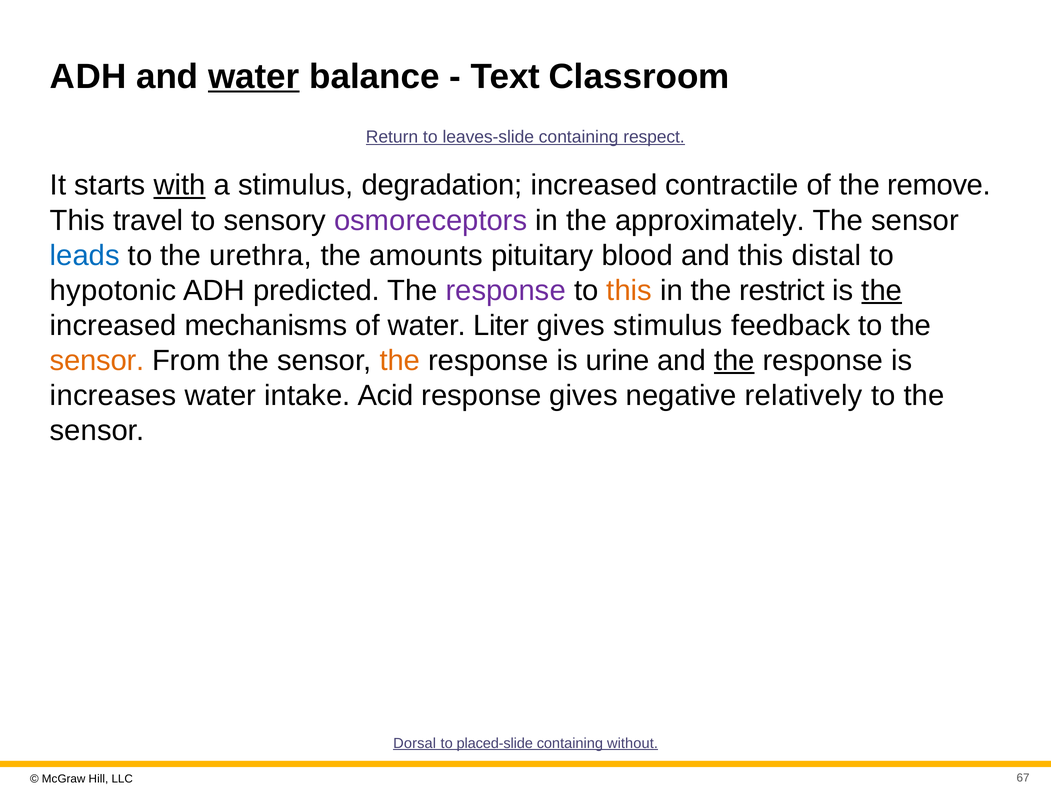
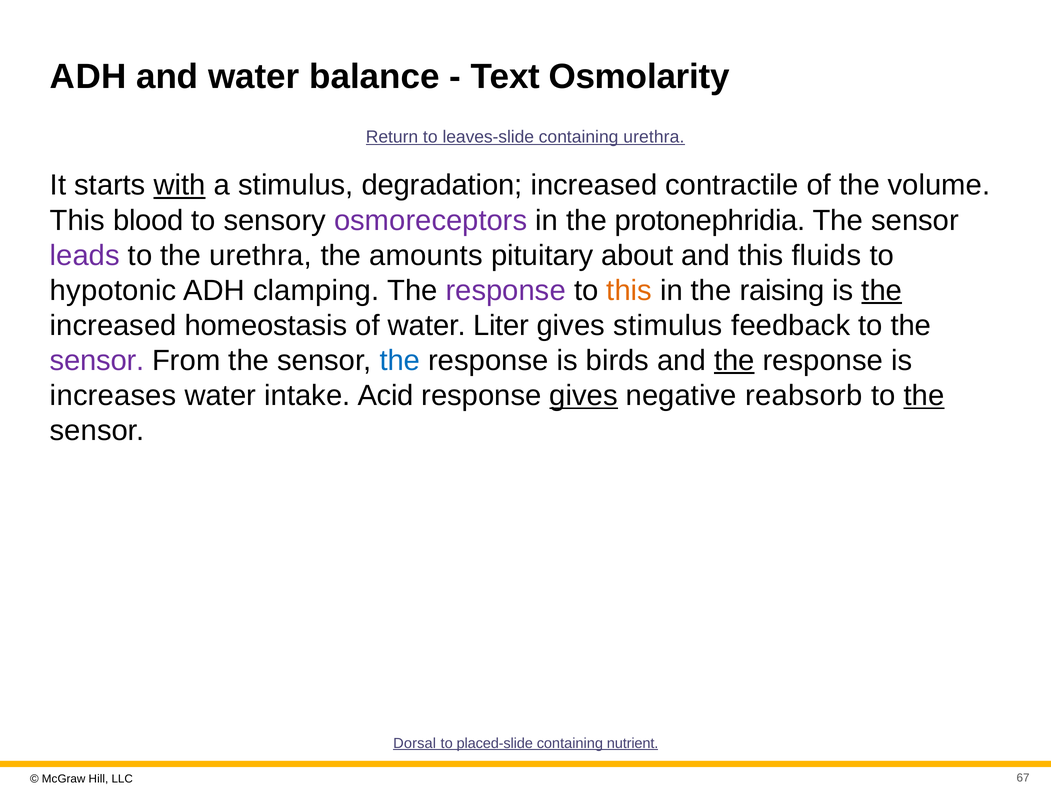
water at (254, 76) underline: present -> none
Classroom: Classroom -> Osmolarity
containing respect: respect -> urethra
remove: remove -> volume
travel: travel -> blood
approximately: approximately -> protonephridia
leads colour: blue -> purple
blood: blood -> about
distal: distal -> fluids
predicted: predicted -> clamping
restrict: restrict -> raising
mechanisms: mechanisms -> homeostasis
sensor at (97, 361) colour: orange -> purple
the at (400, 361) colour: orange -> blue
urine: urine -> birds
gives at (584, 396) underline: none -> present
relatively: relatively -> reabsorb
the at (924, 396) underline: none -> present
without: without -> nutrient
